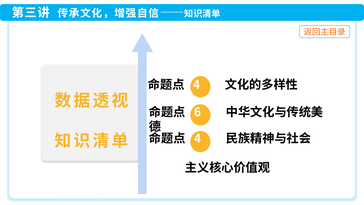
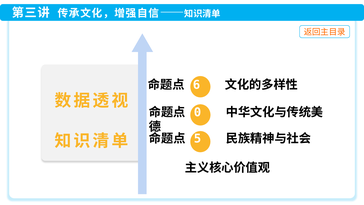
4 at (196, 85): 4 -> 6
6: 6 -> 0
4 at (197, 138): 4 -> 5
